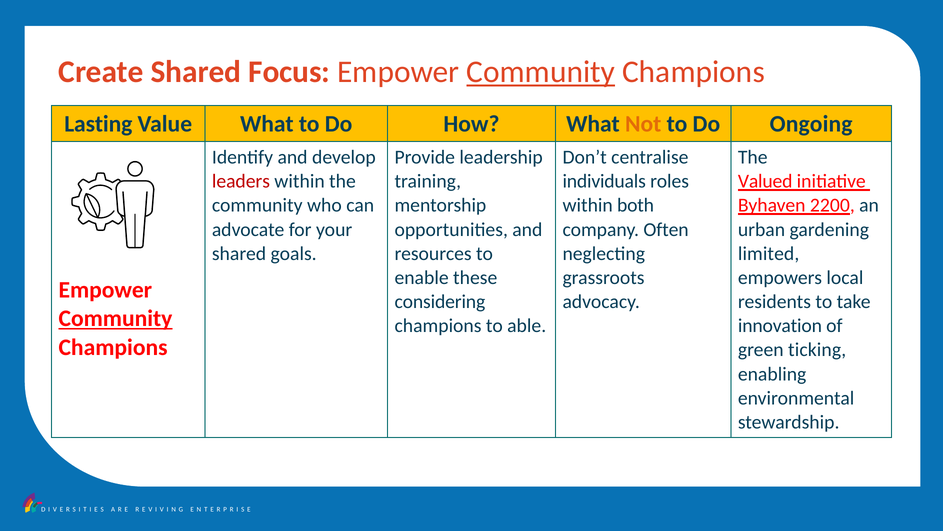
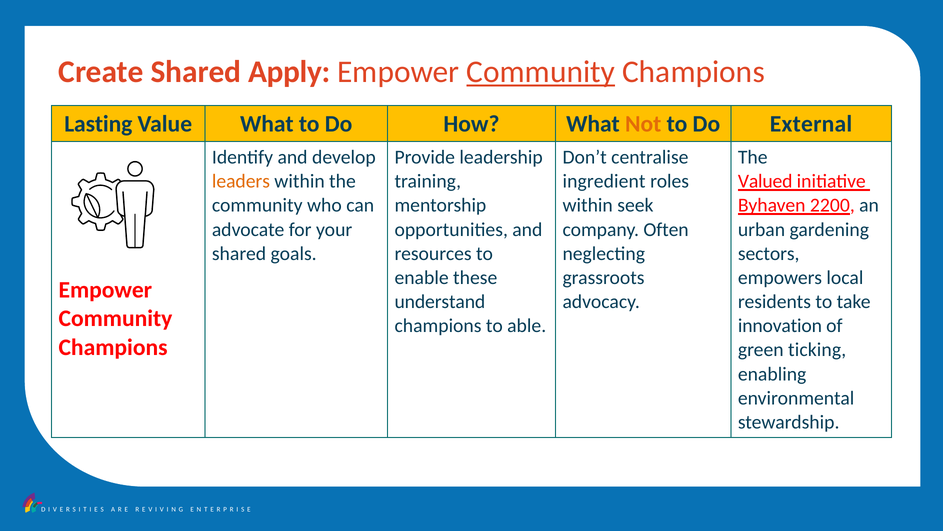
Focus: Focus -> Apply
Ongoing: Ongoing -> External
leaders colour: red -> orange
individuals: individuals -> ingredient
both: both -> seek
limited: limited -> sectors
considering: considering -> understand
Community at (115, 318) underline: present -> none
